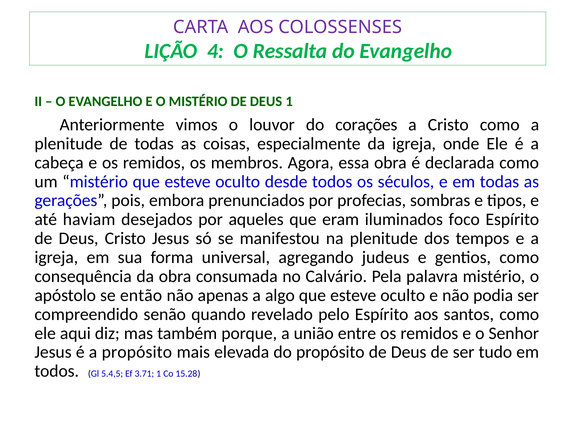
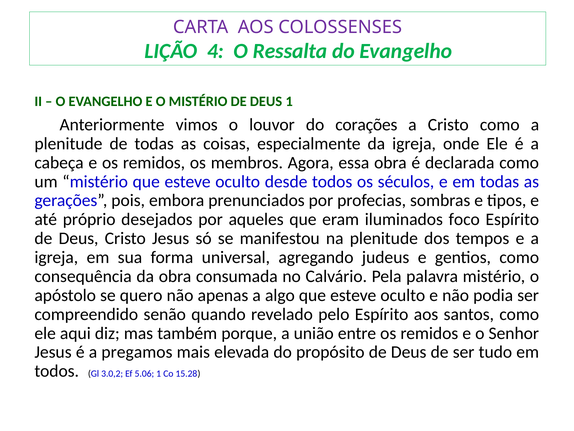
haviam: haviam -> próprio
então: então -> quero
a propósito: propósito -> pregamos
5.4,5: 5.4,5 -> 3.0,2
3.71: 3.71 -> 5.06
